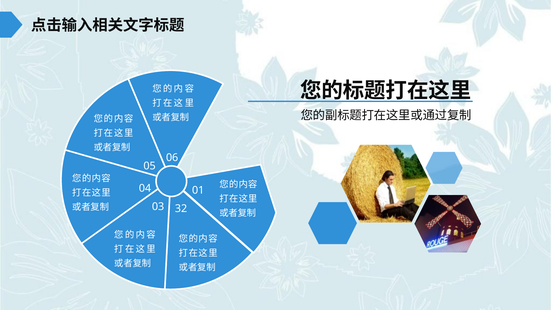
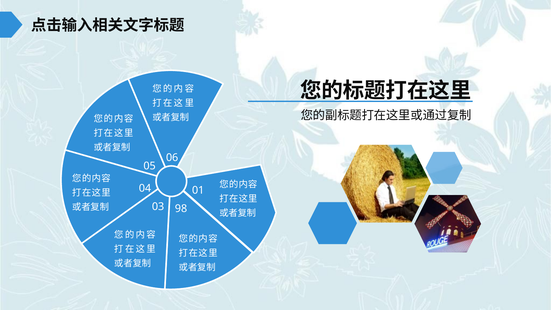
32: 32 -> 98
